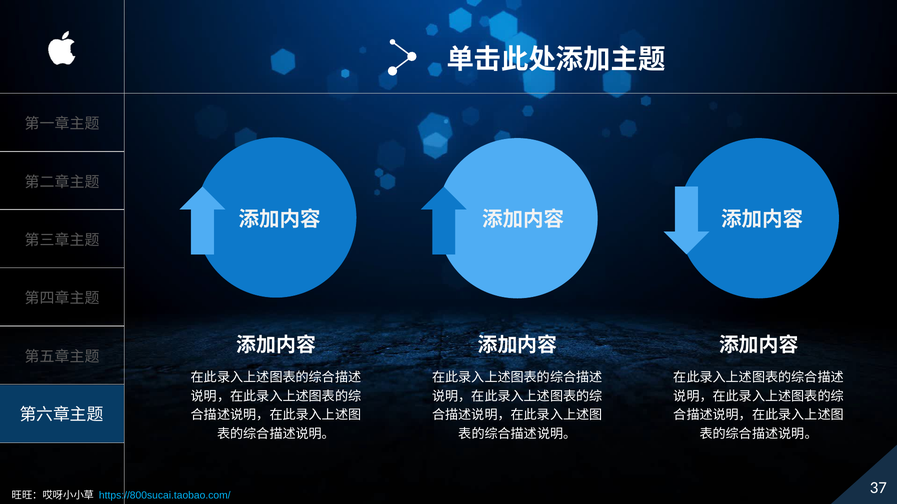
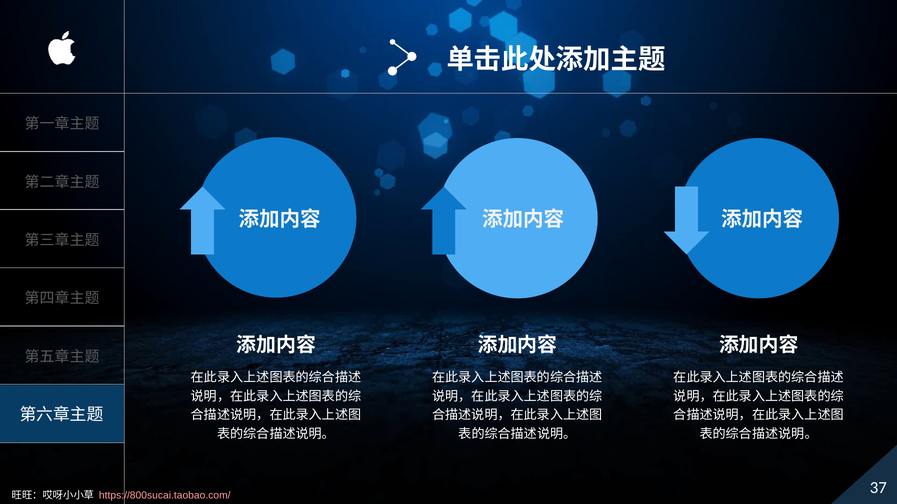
https://800sucai.taobao.com/ colour: light blue -> pink
